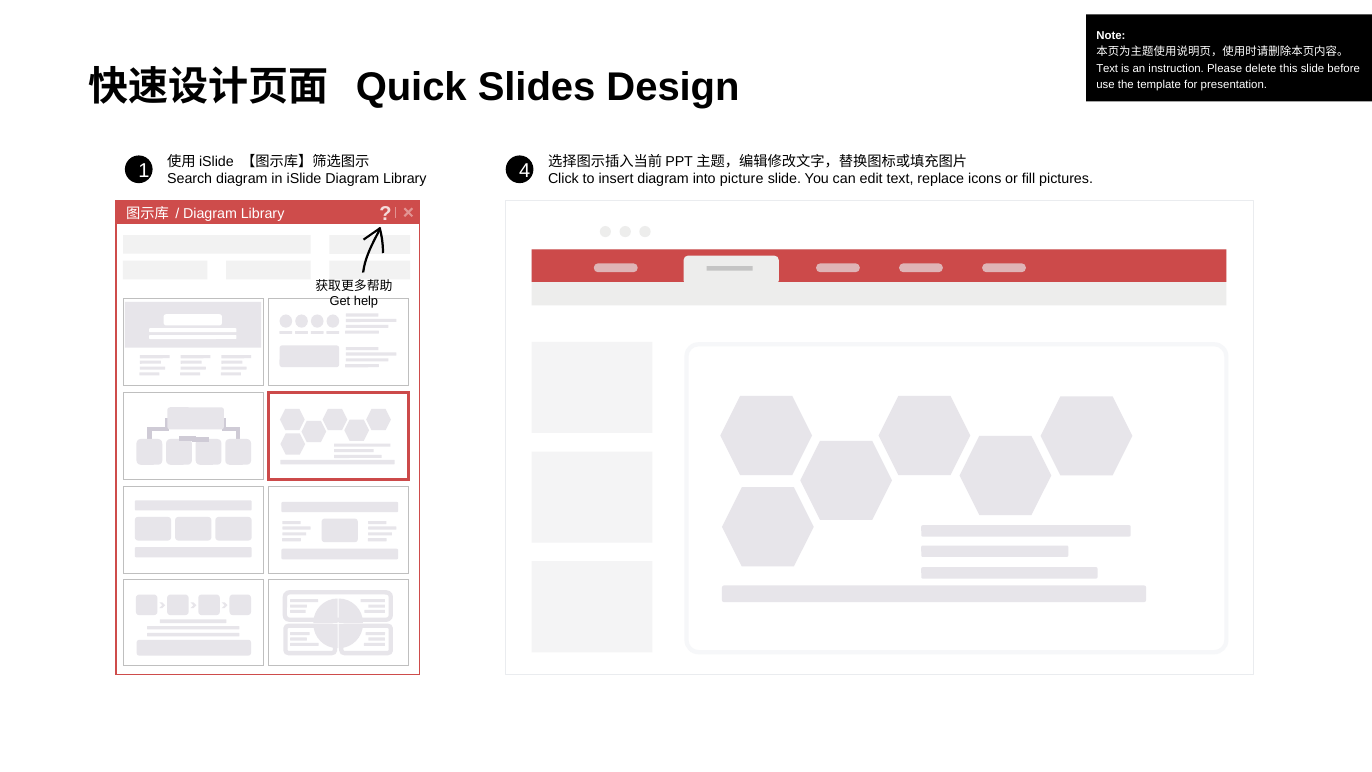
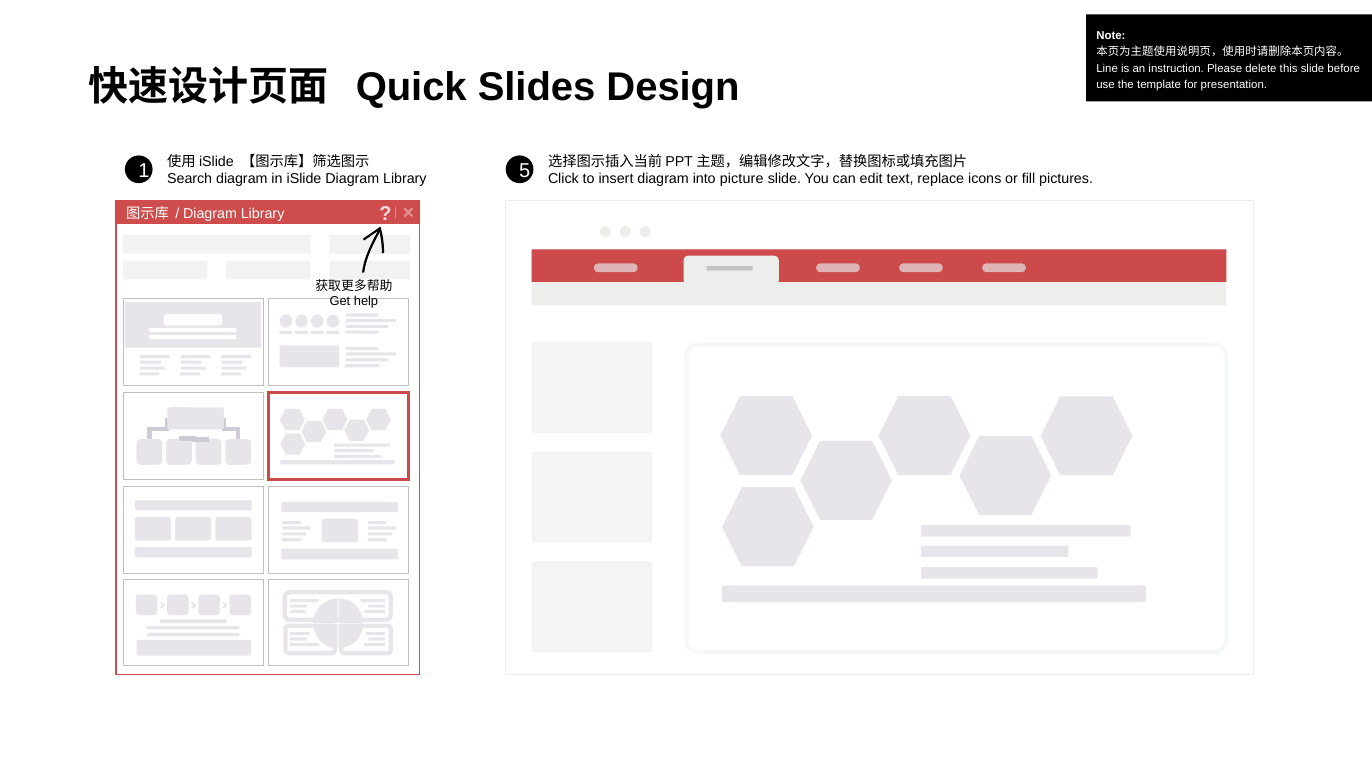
Text at (1107, 68): Text -> Line
4: 4 -> 5
